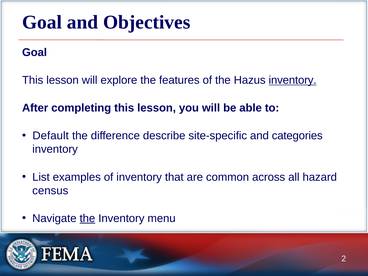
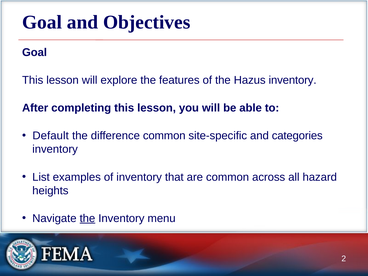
inventory at (293, 80) underline: present -> none
difference describe: describe -> common
census: census -> heights
